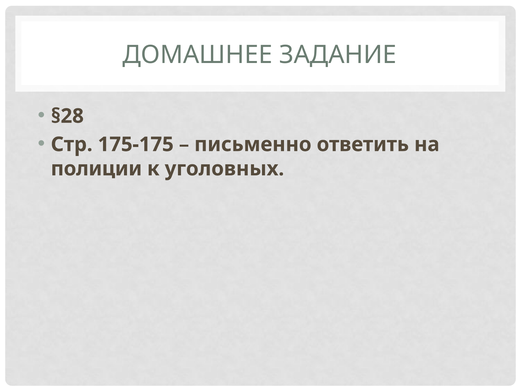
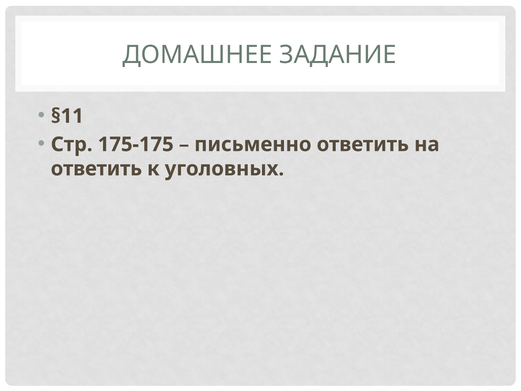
§28: §28 -> §11
полиции at (96, 169): полиции -> ответить
